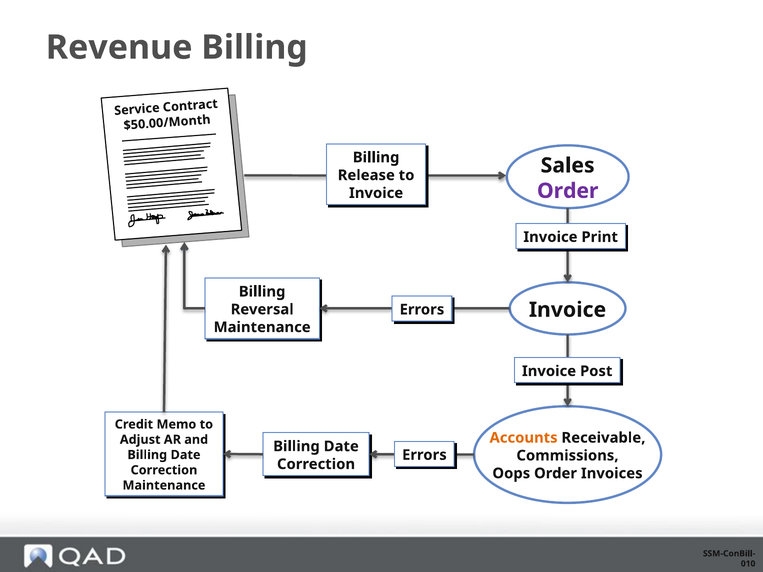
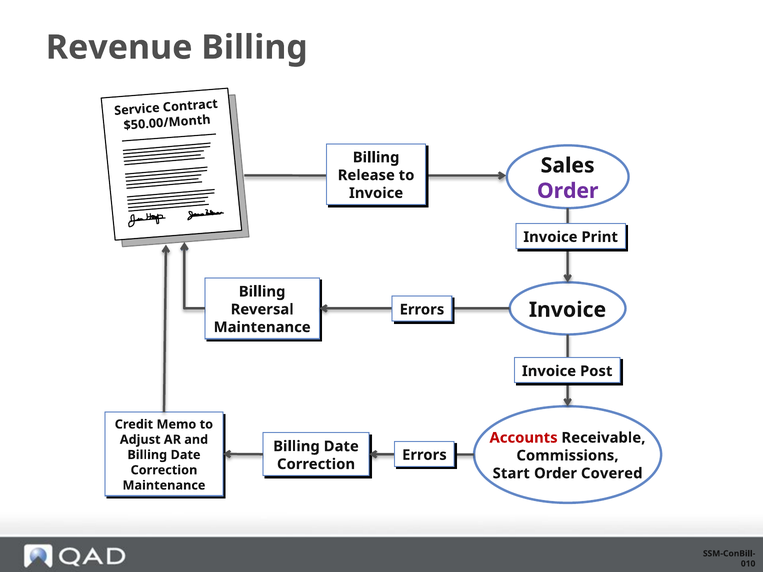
Accounts colour: orange -> red
Oops: Oops -> Start
Invoices: Invoices -> Covered
